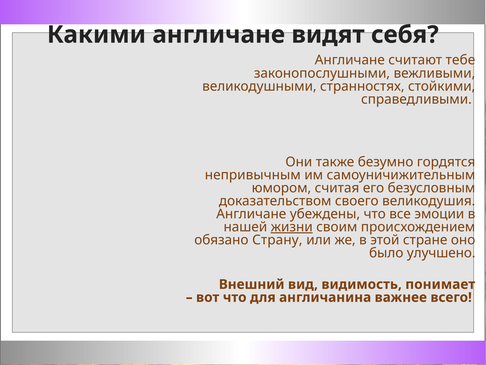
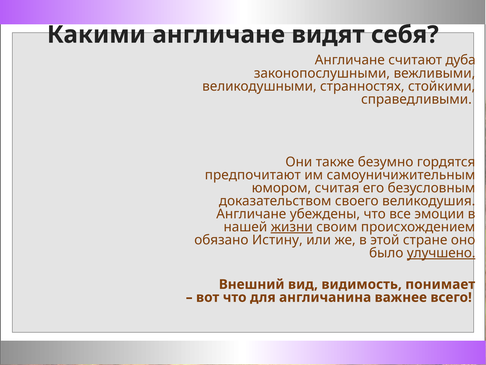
тебе: тебе -> дуба
непривычным: непривычным -> предпочитают
Страну: Страну -> Истину
улучшено underline: none -> present
